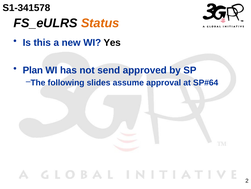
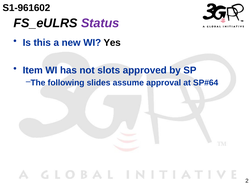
S1-341578: S1-341578 -> S1-961602
Status colour: orange -> purple
Plan: Plan -> Item
send: send -> slots
